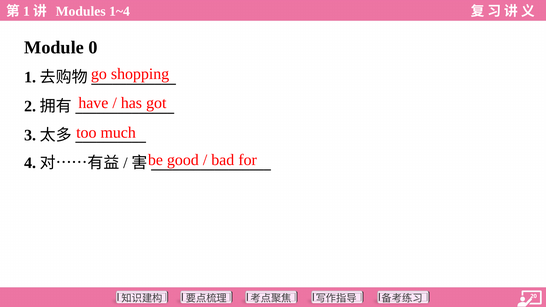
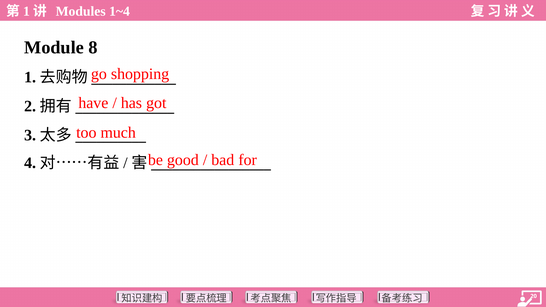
0: 0 -> 8
